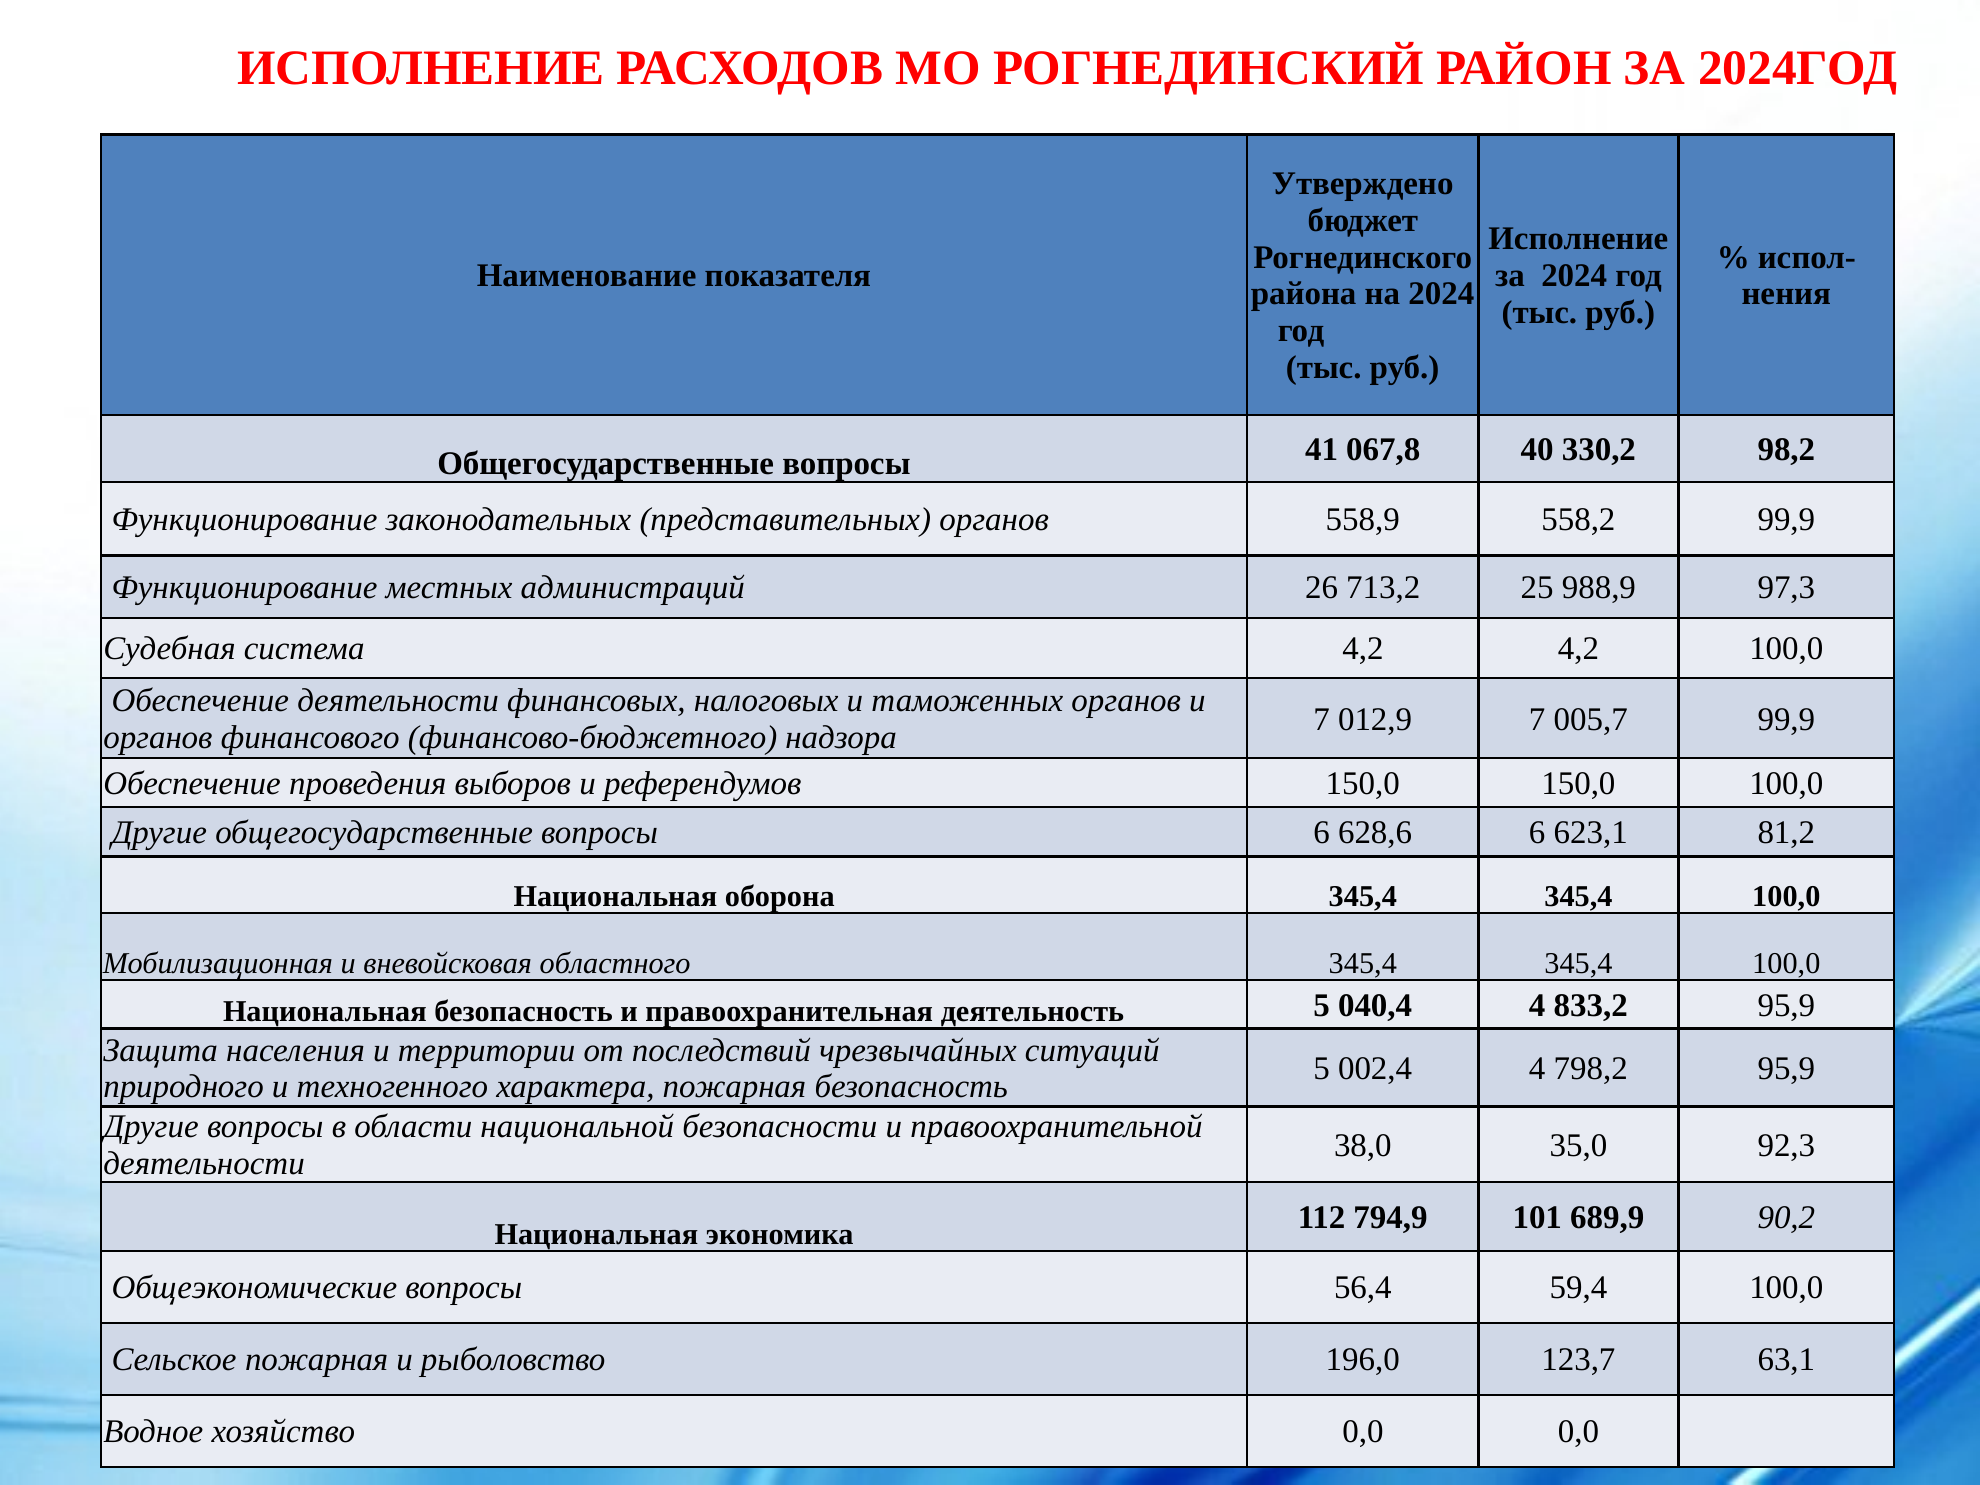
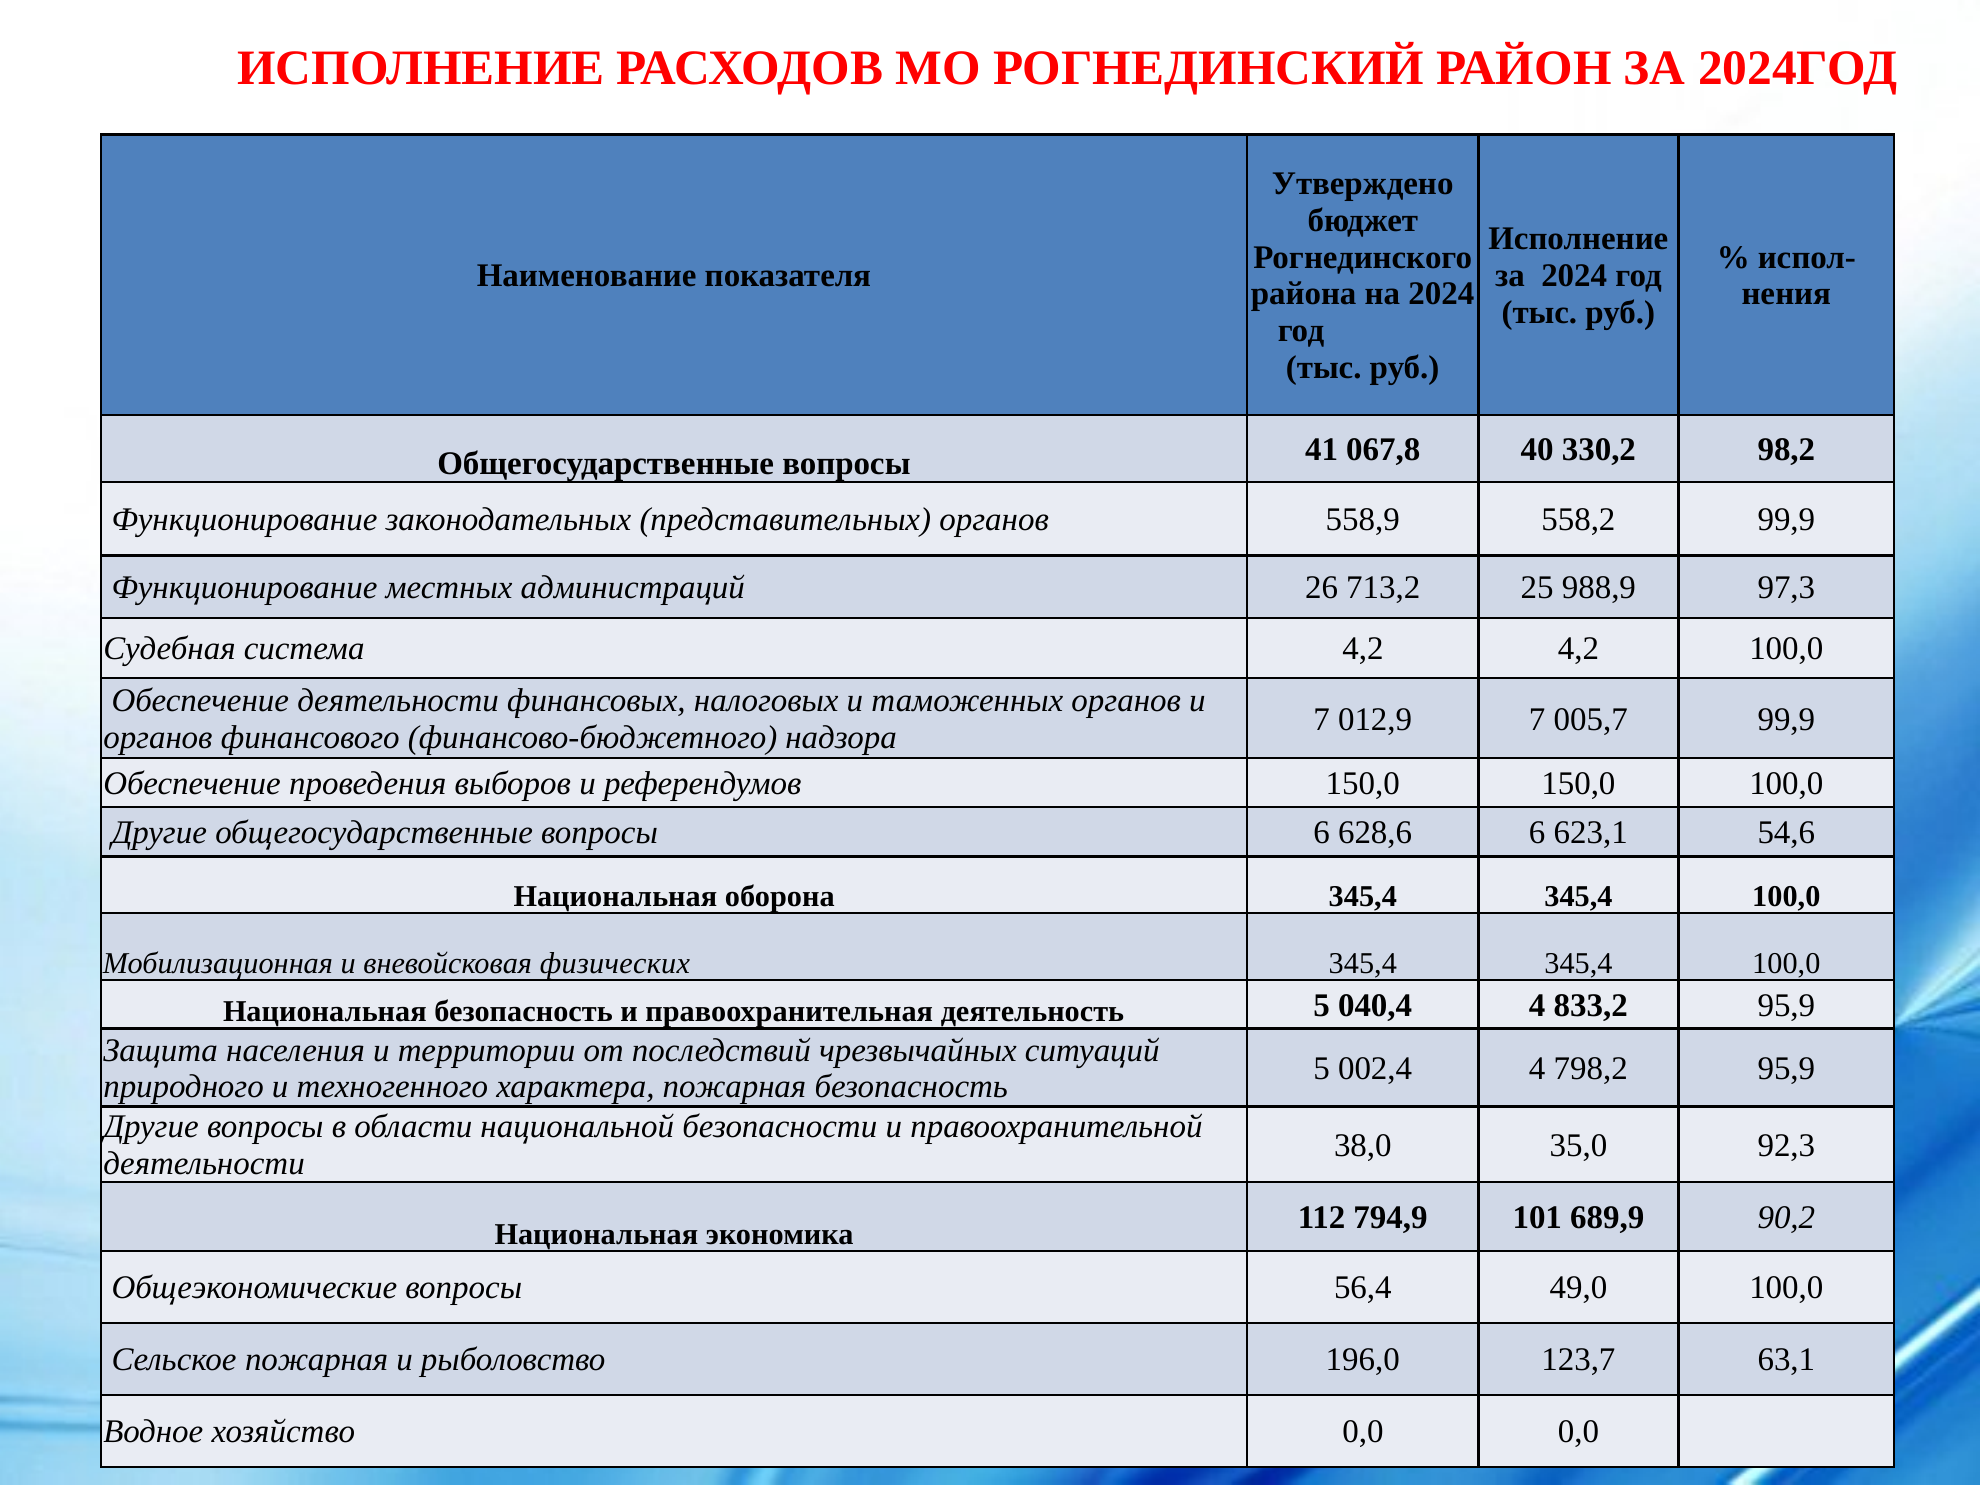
81,2: 81,2 -> 54,6
областного: областного -> физических
59,4: 59,4 -> 49,0
